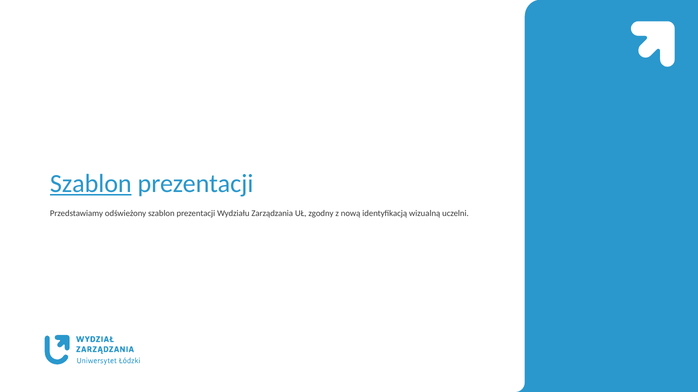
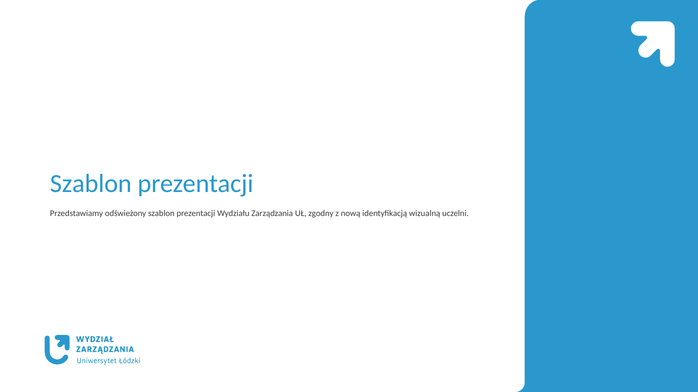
Szablon at (91, 184) underline: present -> none
